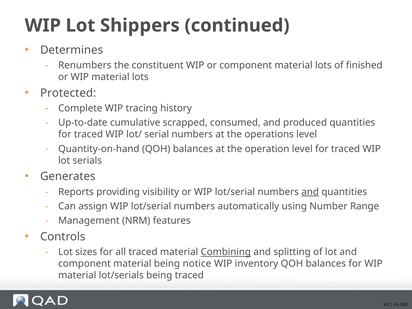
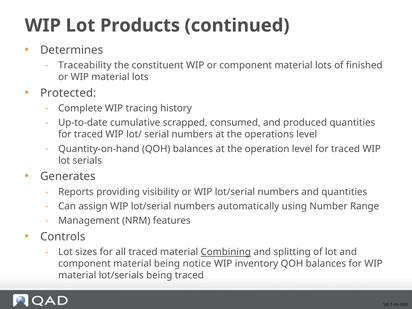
Shippers: Shippers -> Products
Renumbers: Renumbers -> Traceability
and at (310, 192) underline: present -> none
